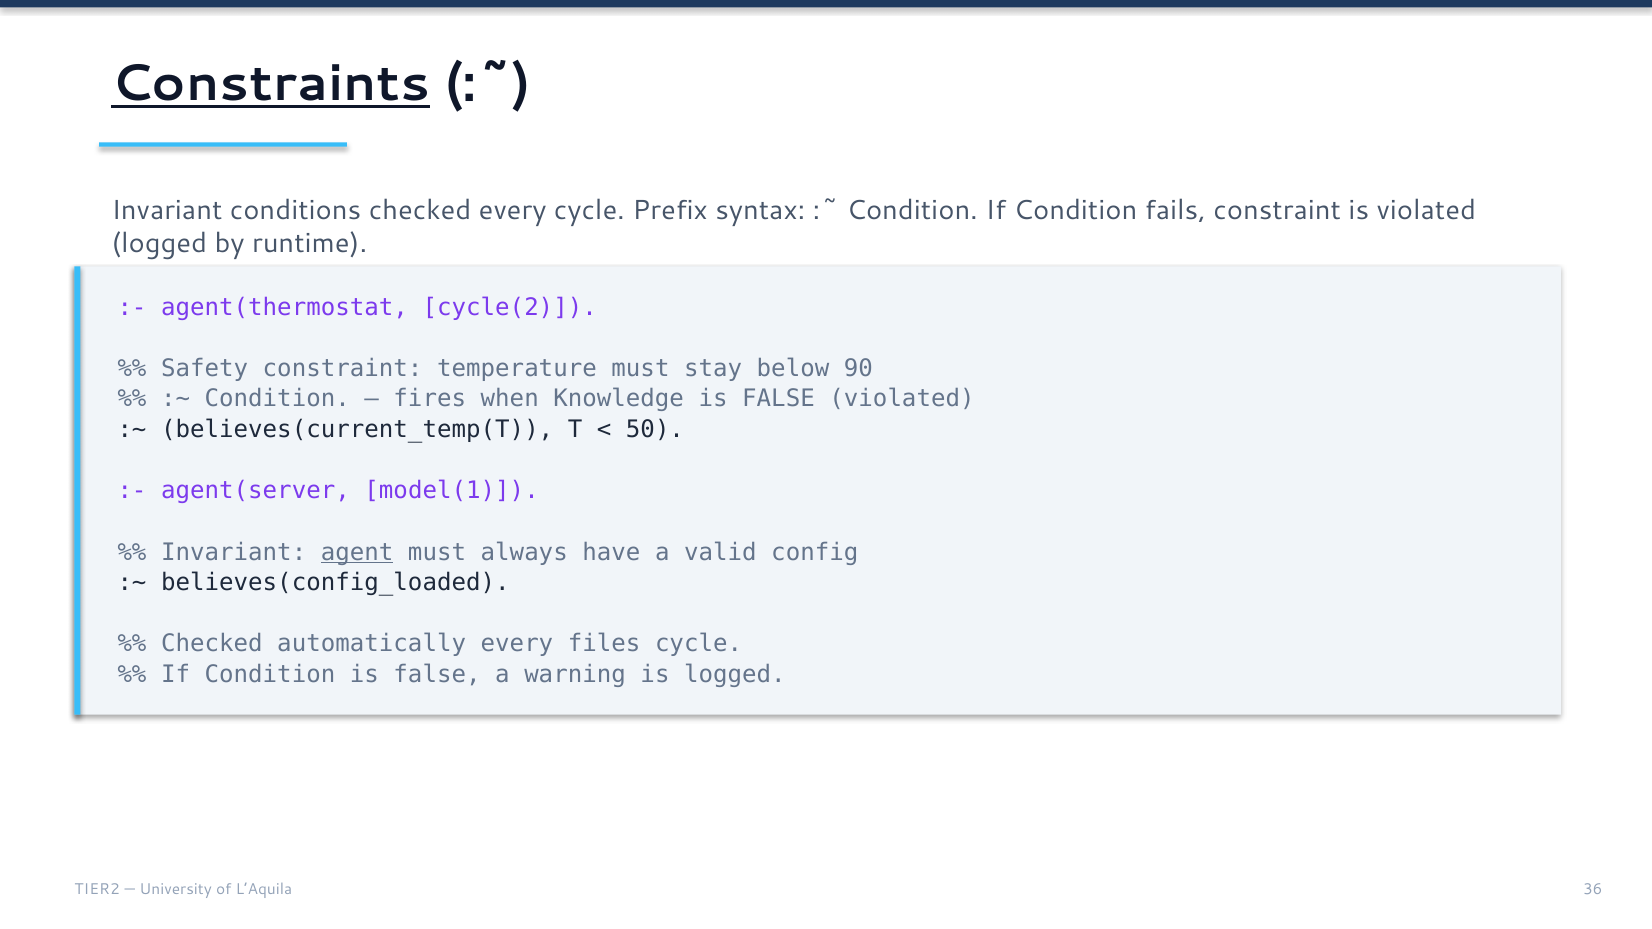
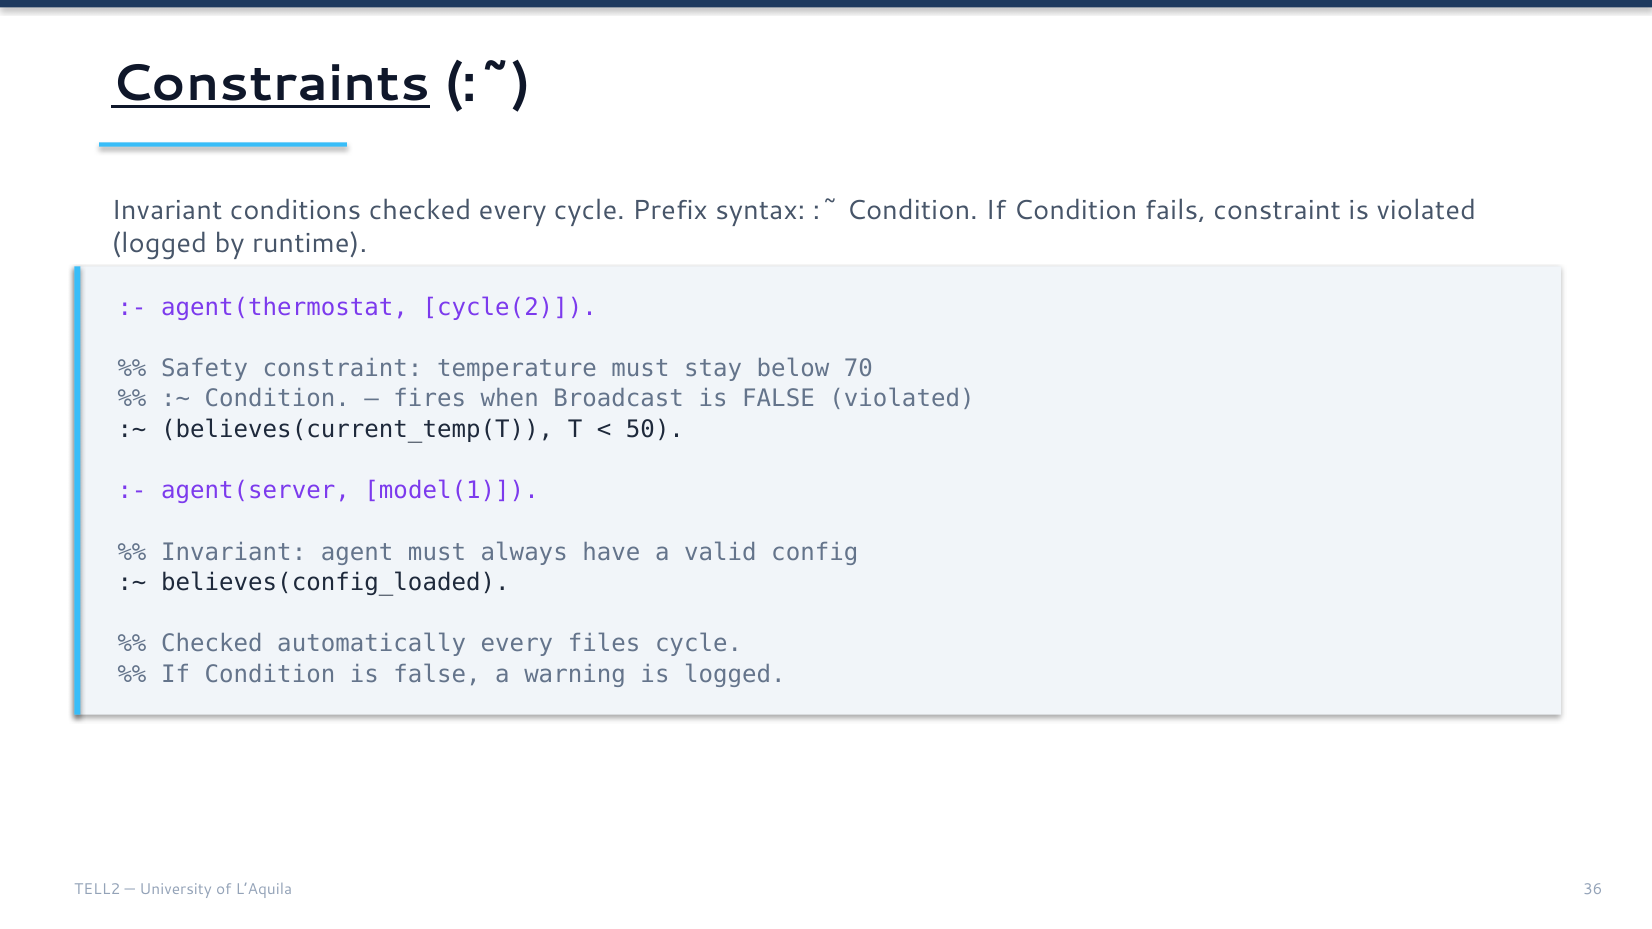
90: 90 -> 70
Knowledge: Knowledge -> Broadcast
agent underline: present -> none
TIER2: TIER2 -> TELL2
